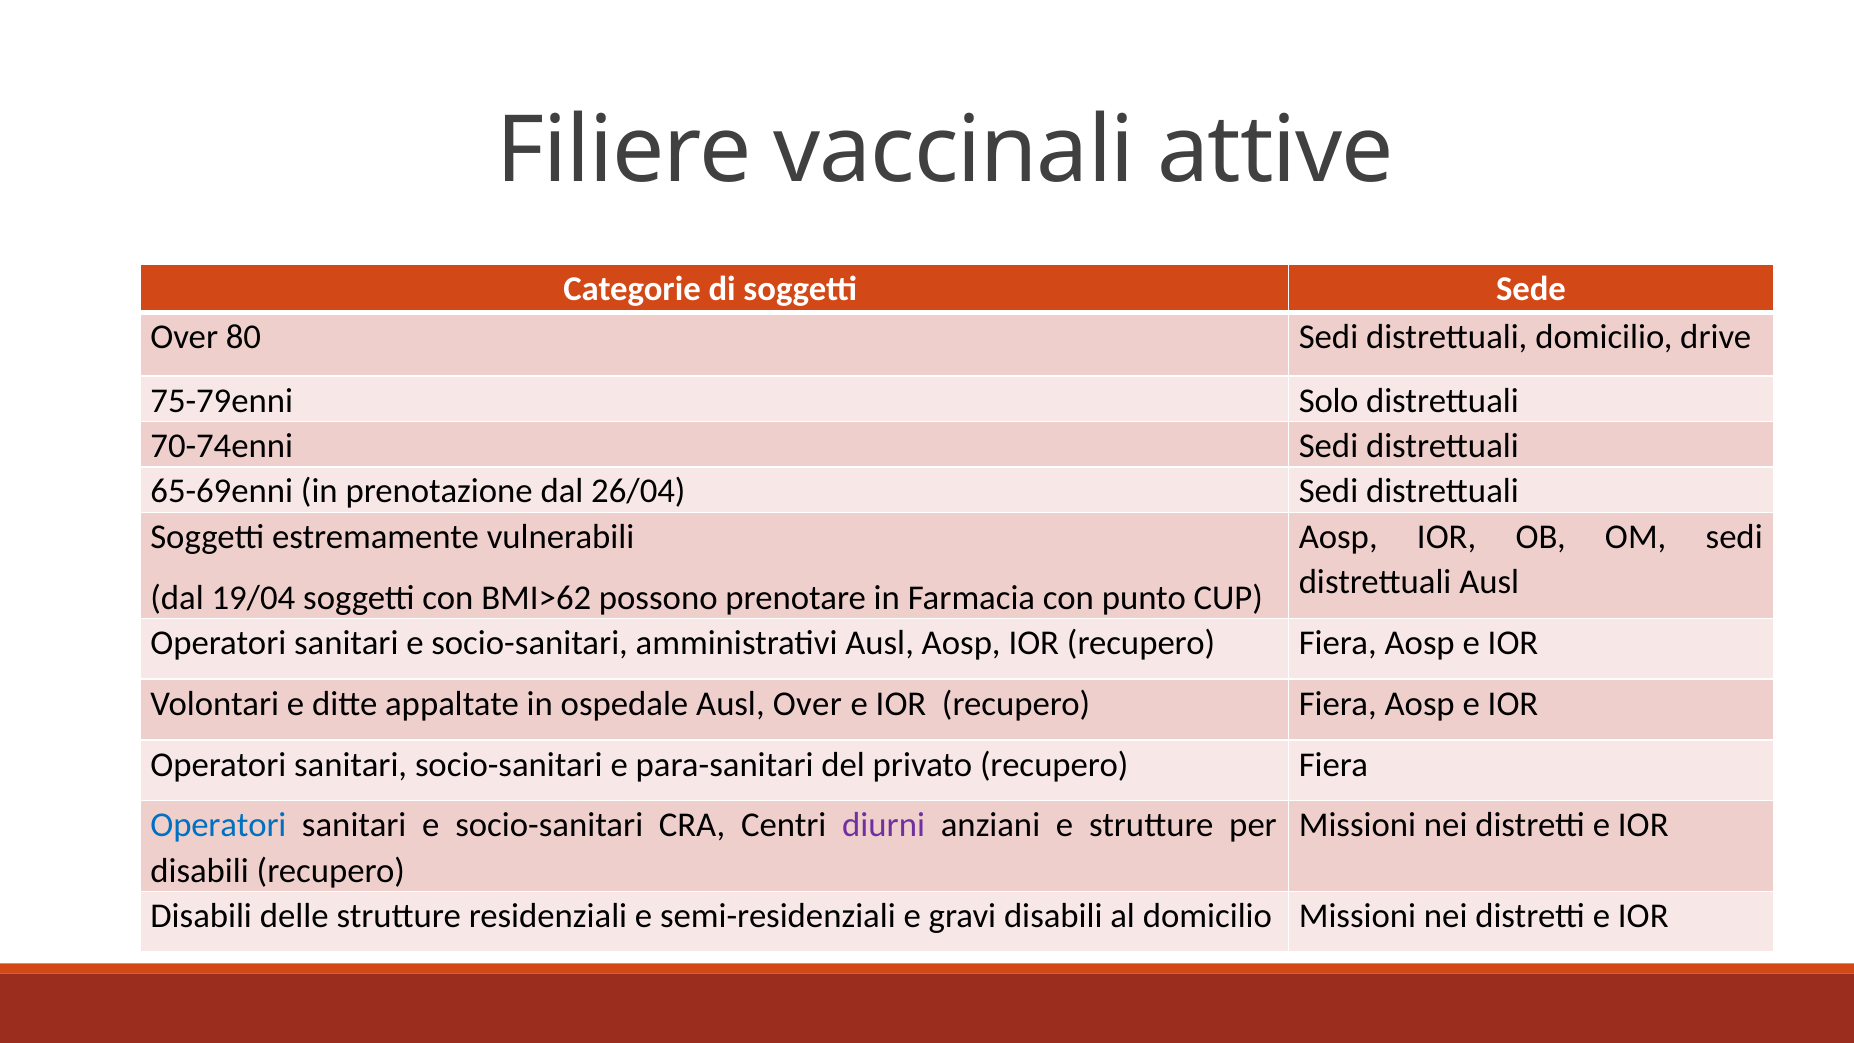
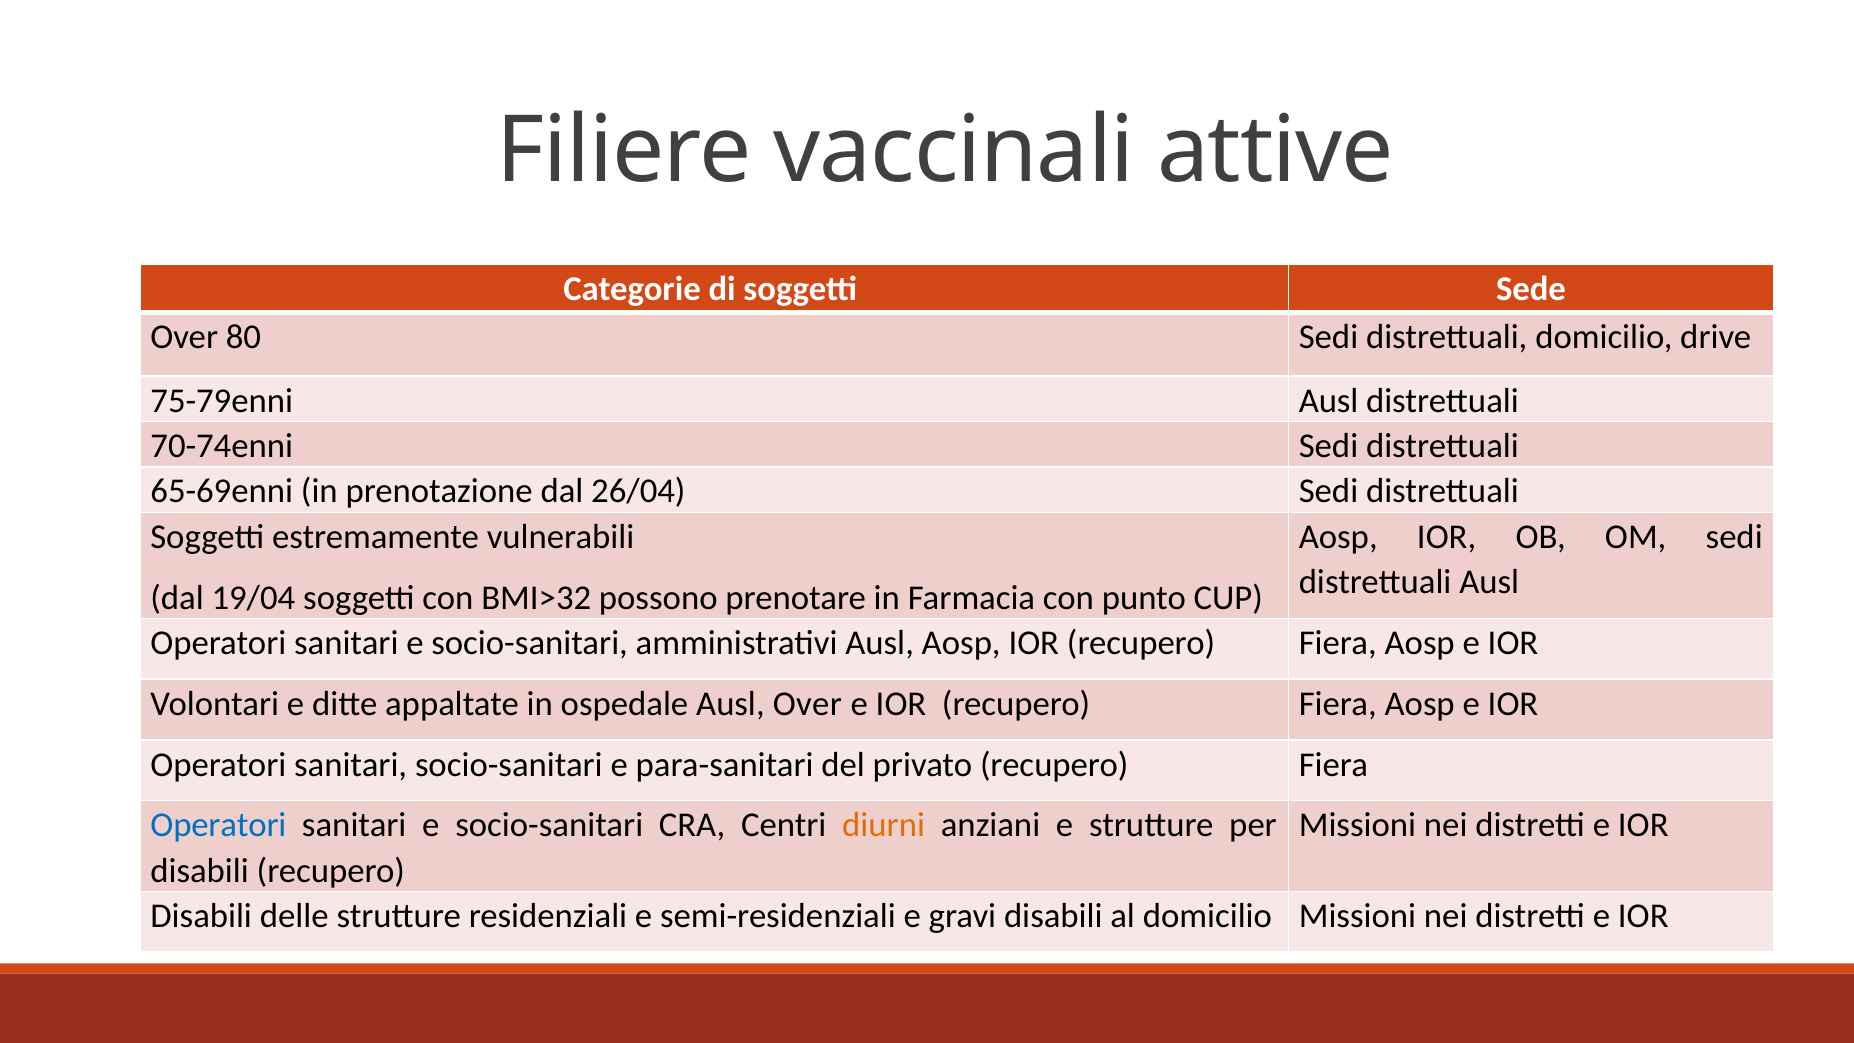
75-79enni Solo: Solo -> Ausl
BMI>62: BMI>62 -> BMI>32
diurni colour: purple -> orange
